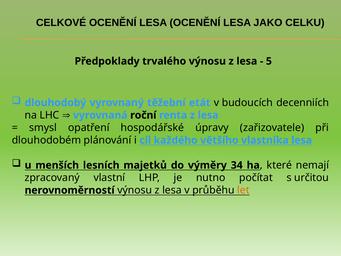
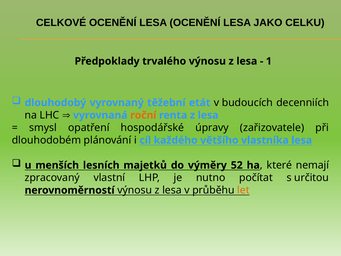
5: 5 -> 1
roční colour: black -> orange
34: 34 -> 52
